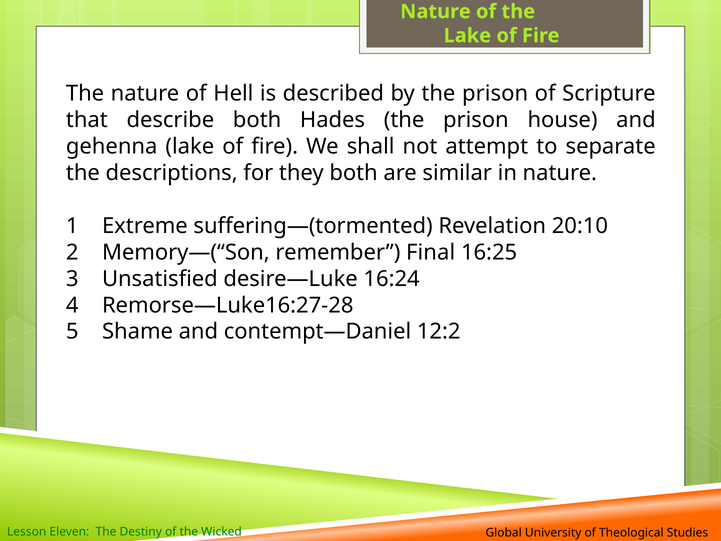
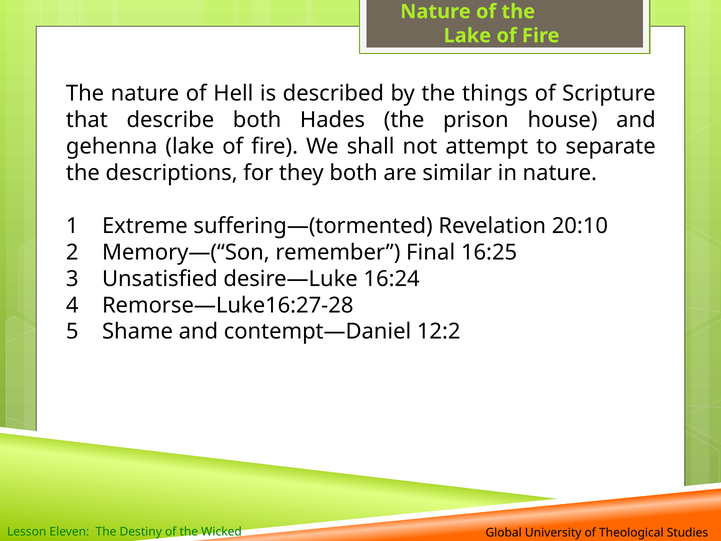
by the prison: prison -> things
